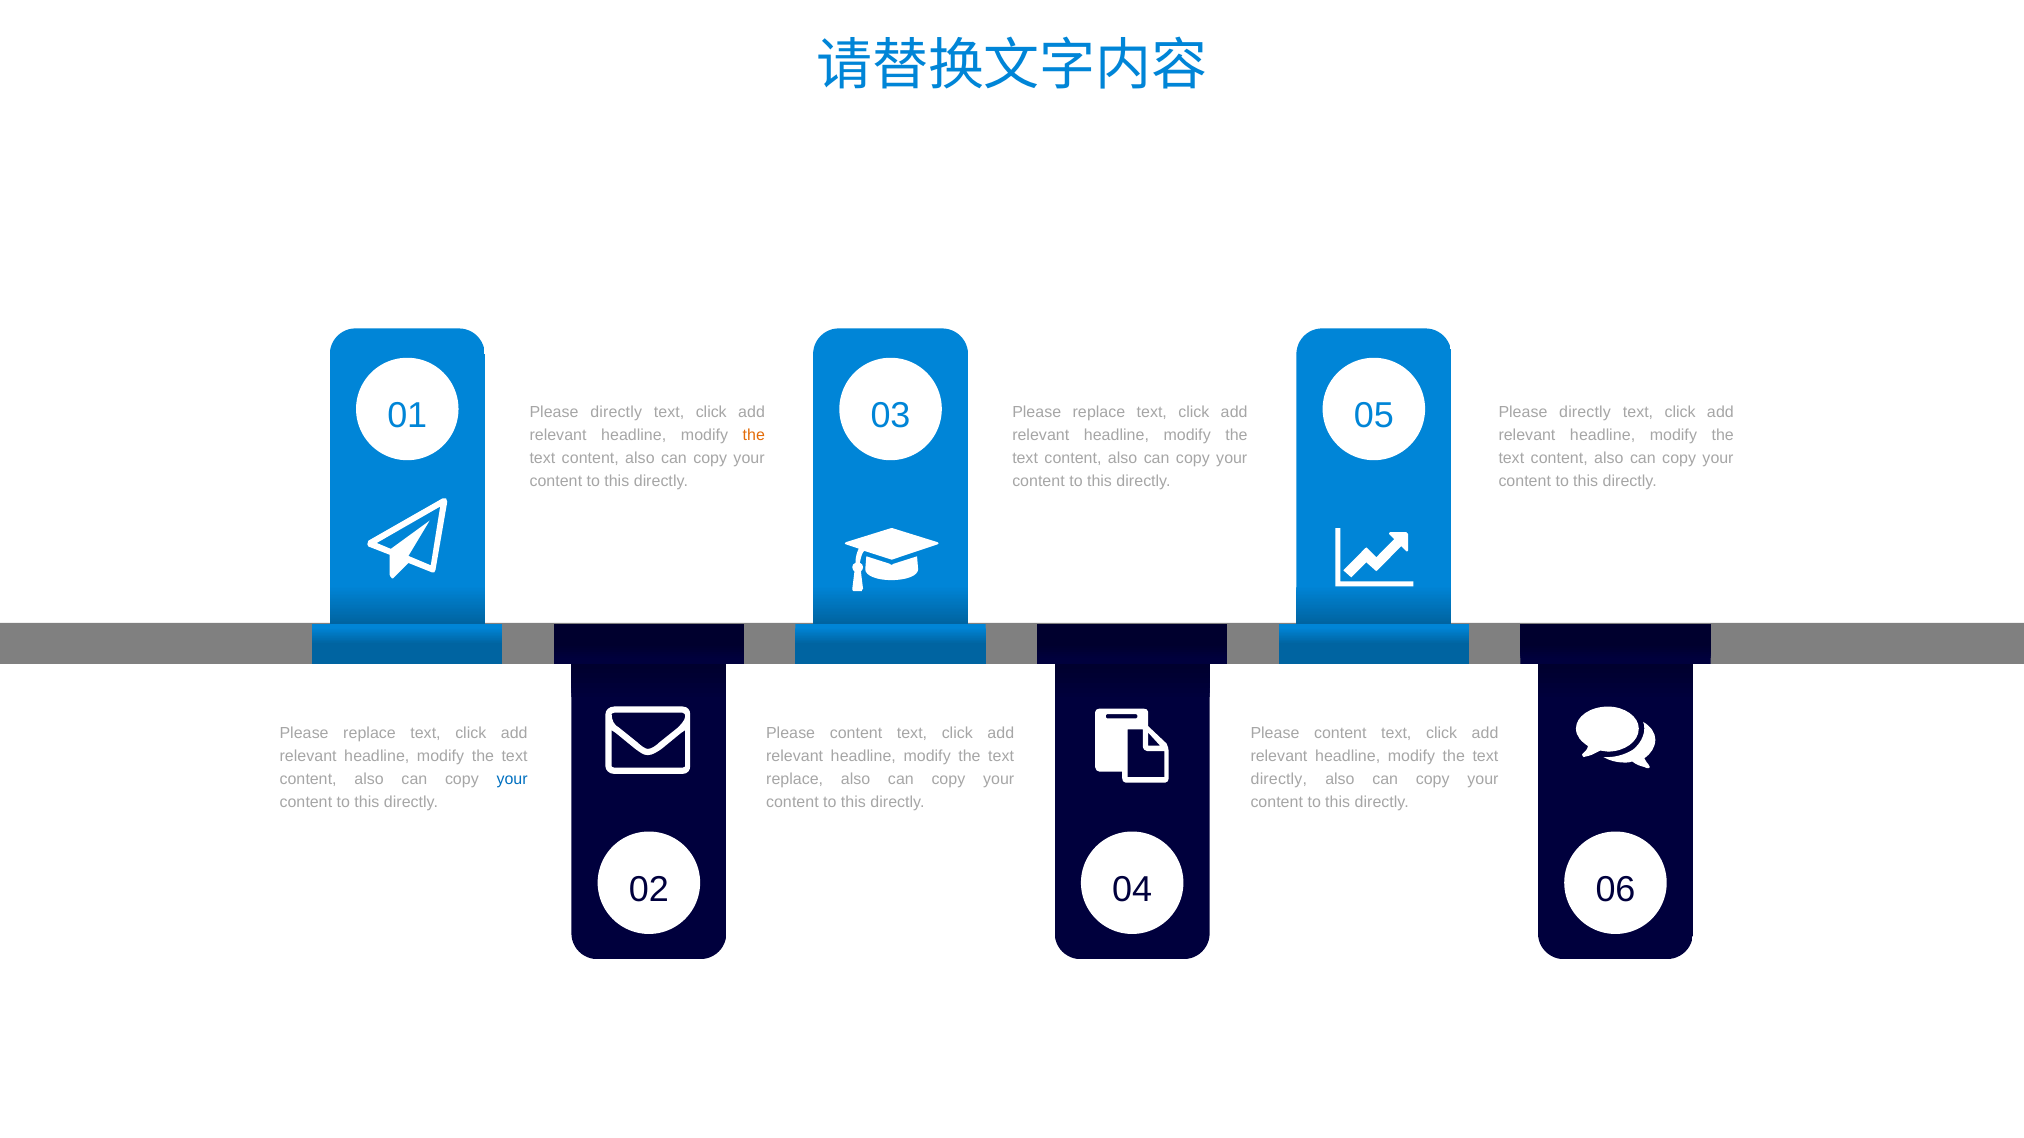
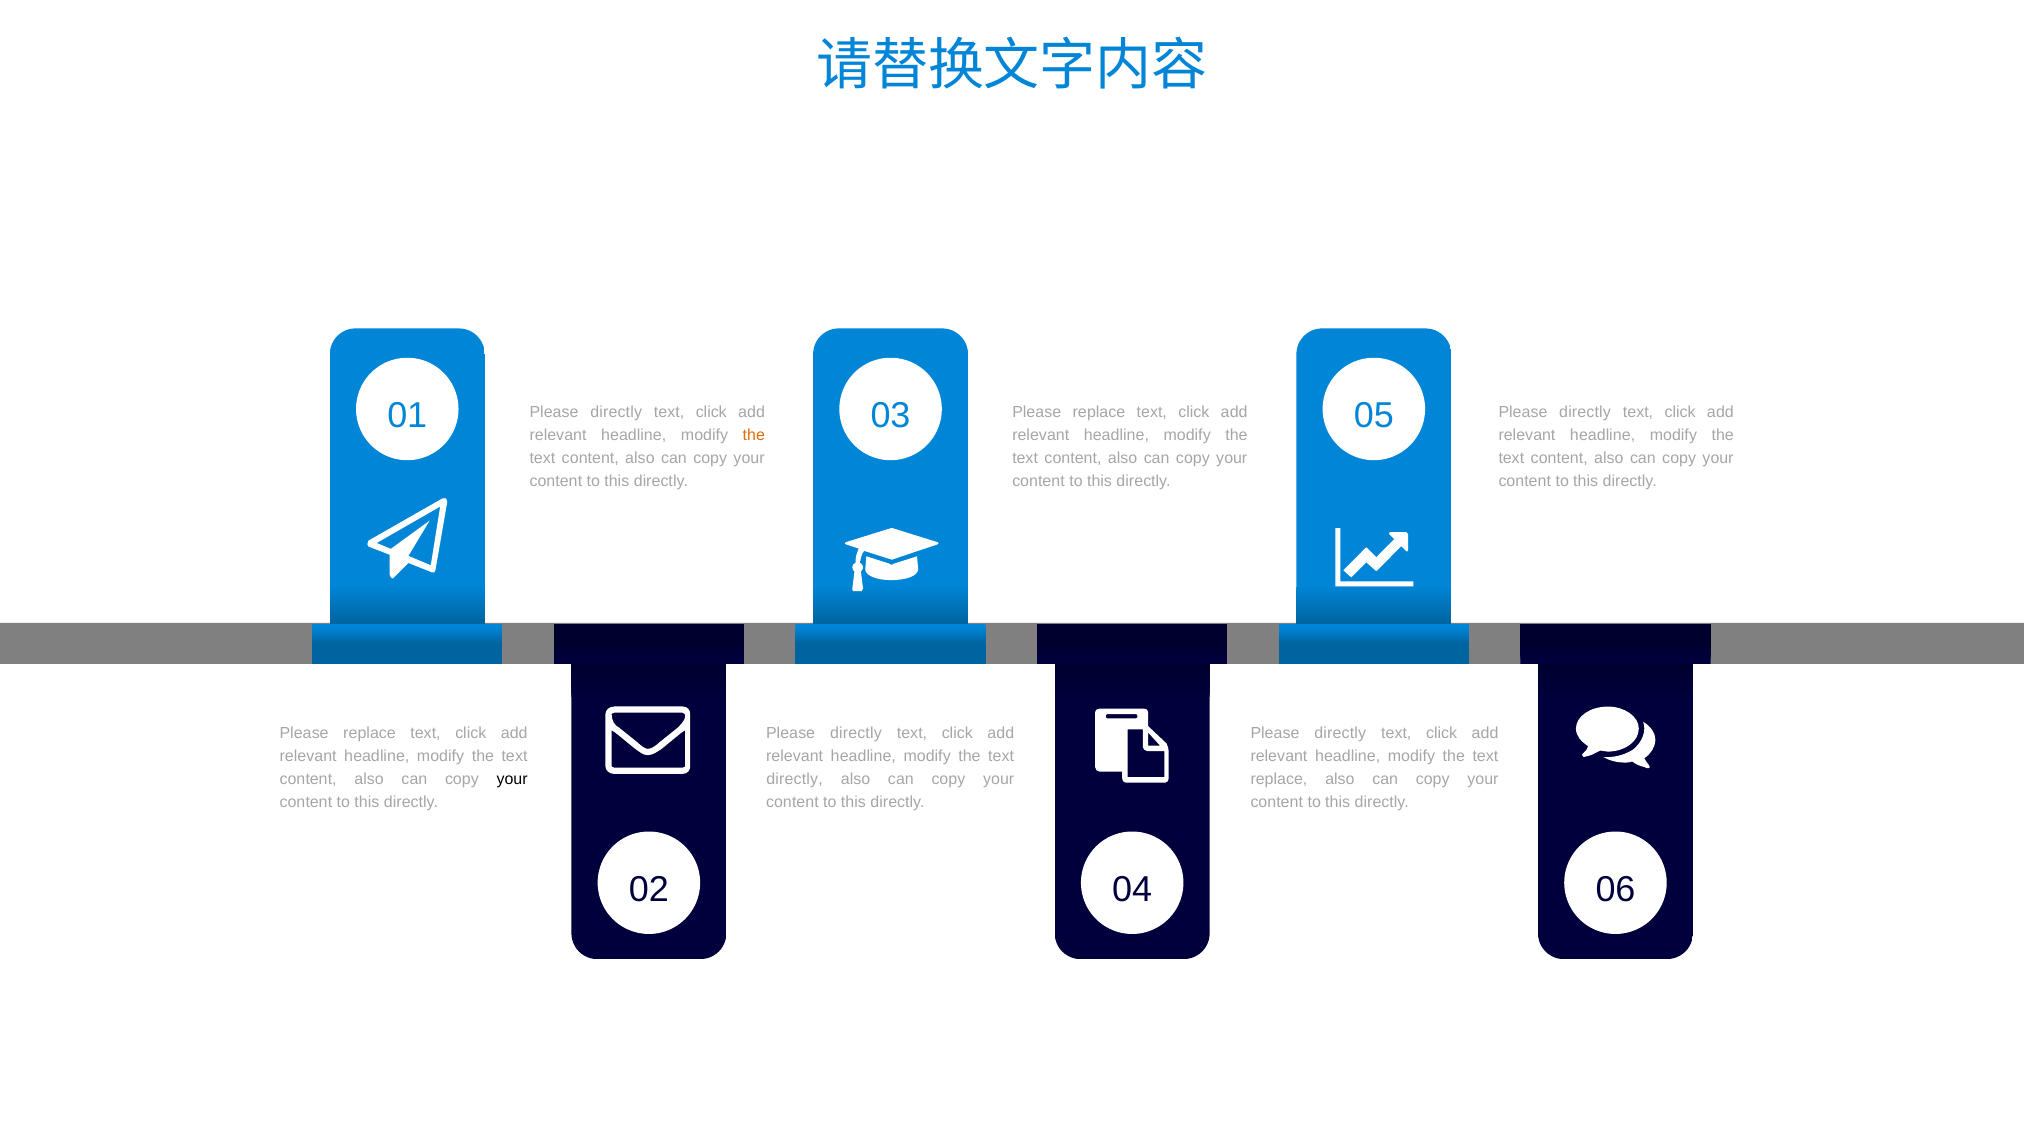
content at (856, 733): content -> directly
content at (1340, 733): content -> directly
your at (512, 779) colour: blue -> black
replace at (795, 779): replace -> directly
directly at (1279, 779): directly -> replace
